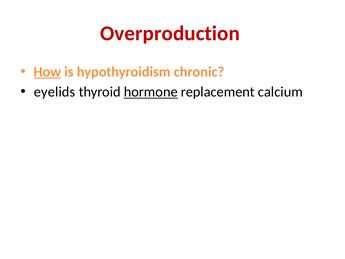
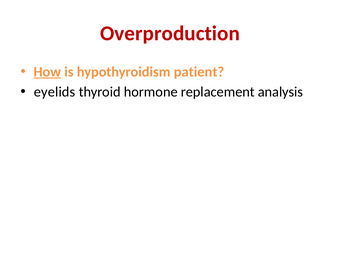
chronic: chronic -> patient
hormone underline: present -> none
calcium: calcium -> analysis
